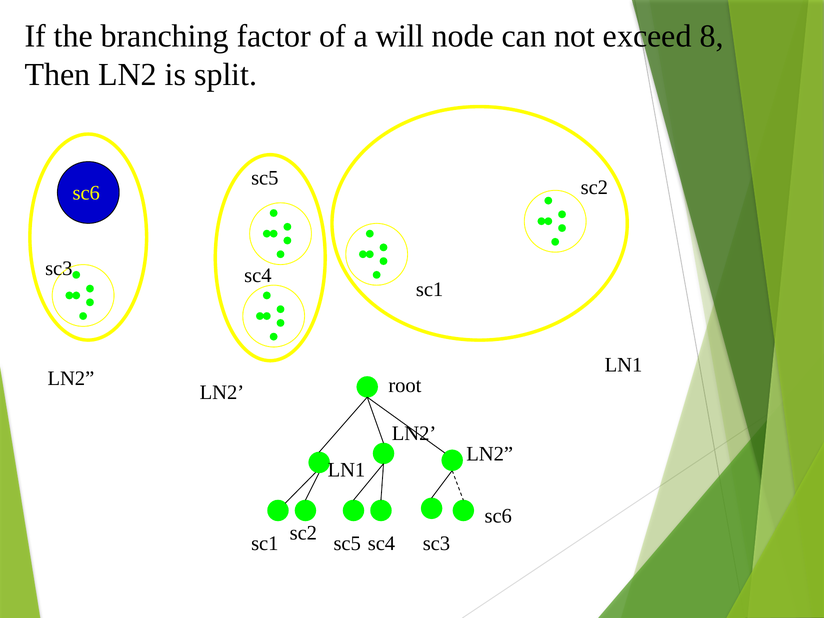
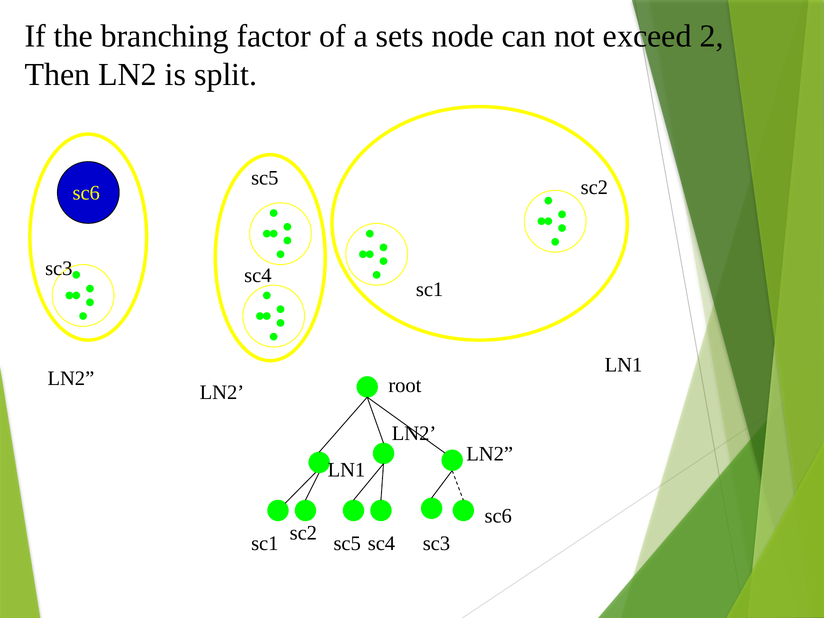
will: will -> sets
8: 8 -> 2
